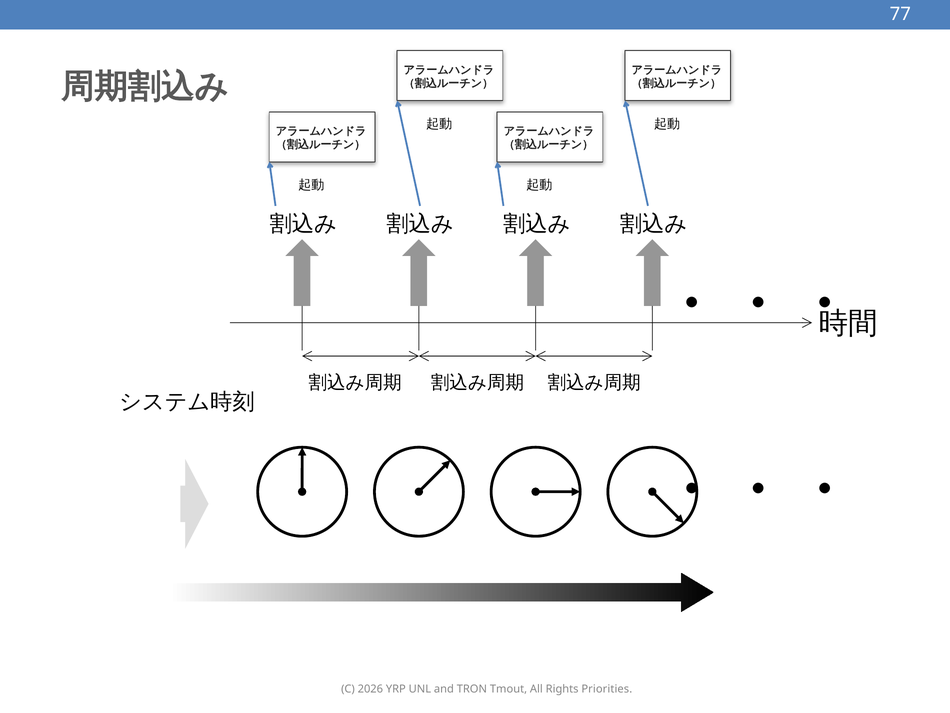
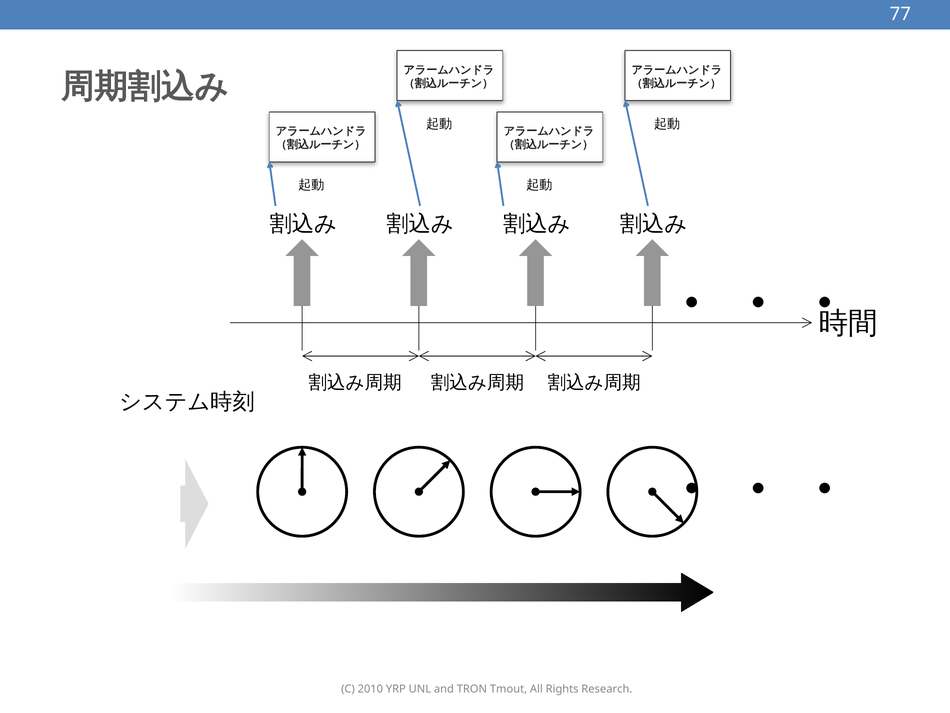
2026: 2026 -> 2010
Priorities: Priorities -> Research
